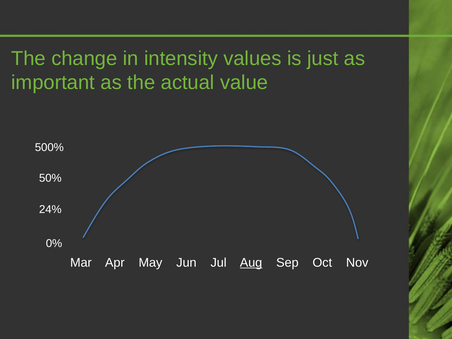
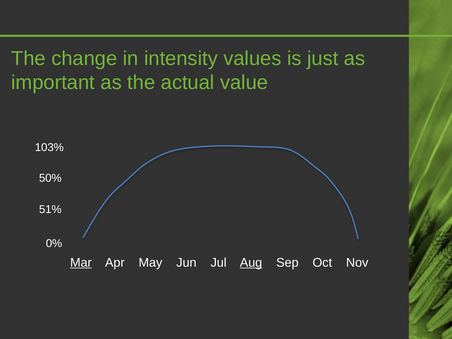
500%: 500% -> 103%
24%: 24% -> 51%
Mar underline: none -> present
